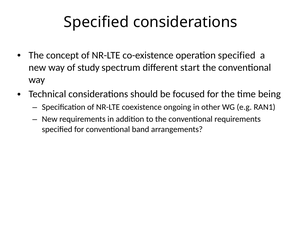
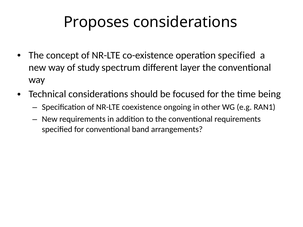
Specified at (96, 22): Specified -> Proposes
start: start -> layer
